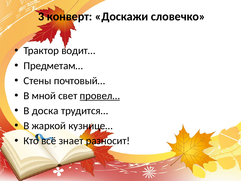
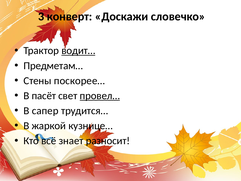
водит… underline: none -> present
почтовый…: почтовый… -> поскорее…
мной: мной -> пасёт
доска: доска -> сапер
